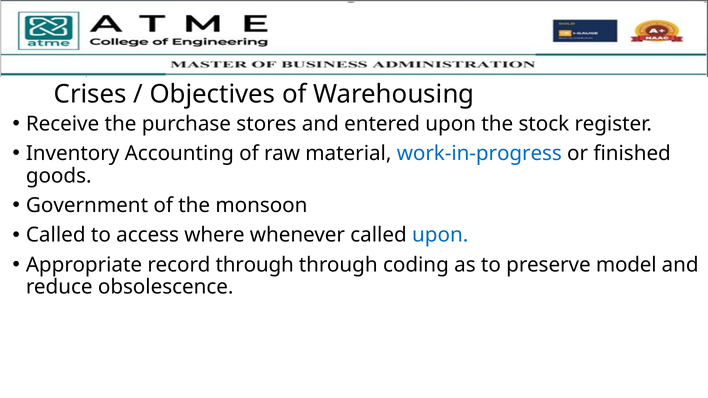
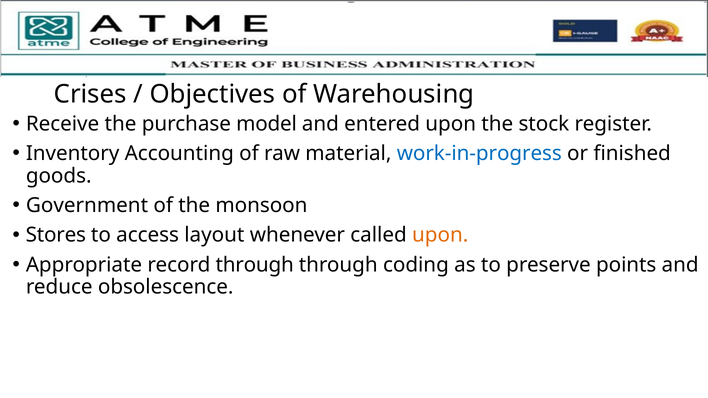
stores: stores -> model
Called at (56, 235): Called -> Stores
where: where -> layout
upon at (440, 235) colour: blue -> orange
model: model -> points
